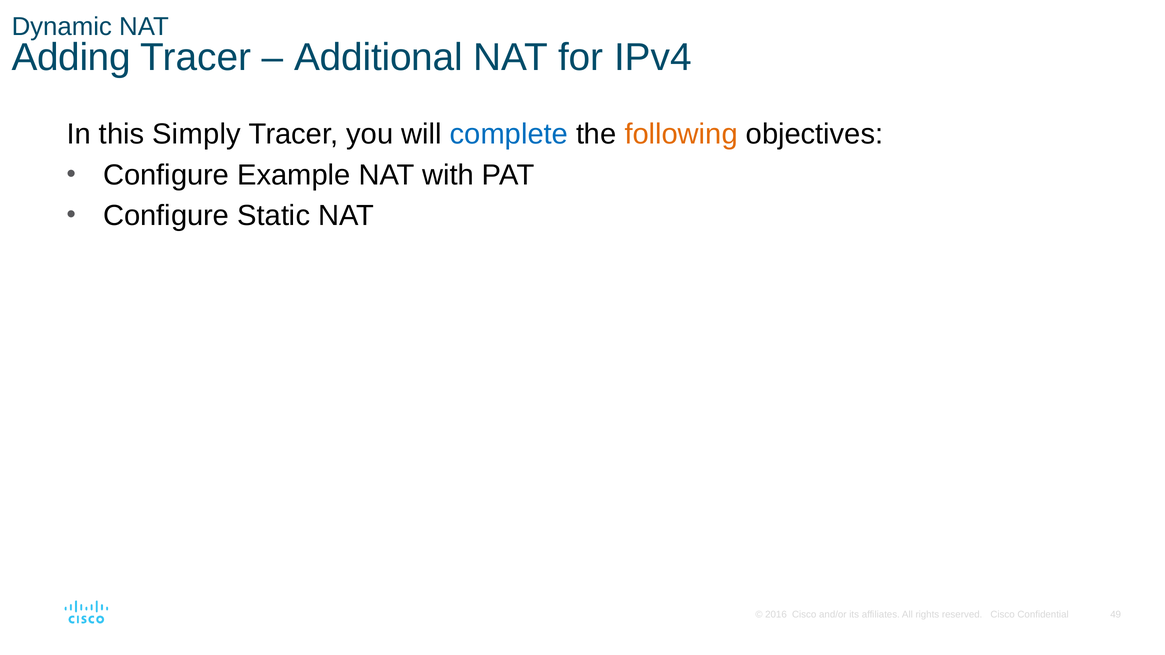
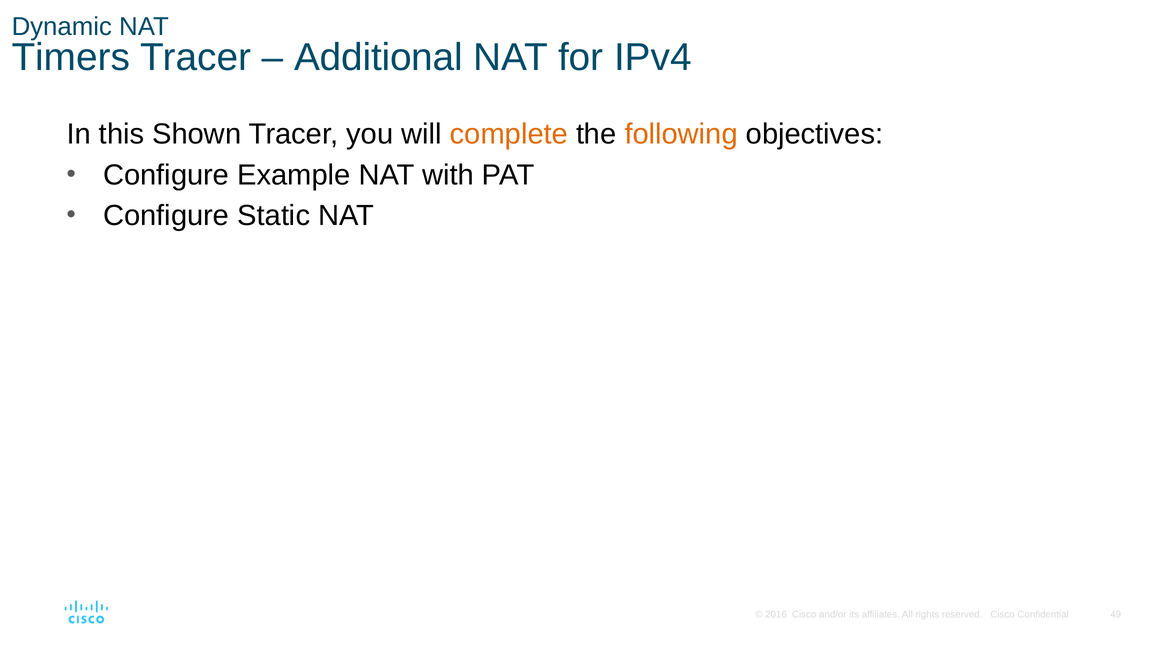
Adding: Adding -> Timers
Simply: Simply -> Shown
complete colour: blue -> orange
